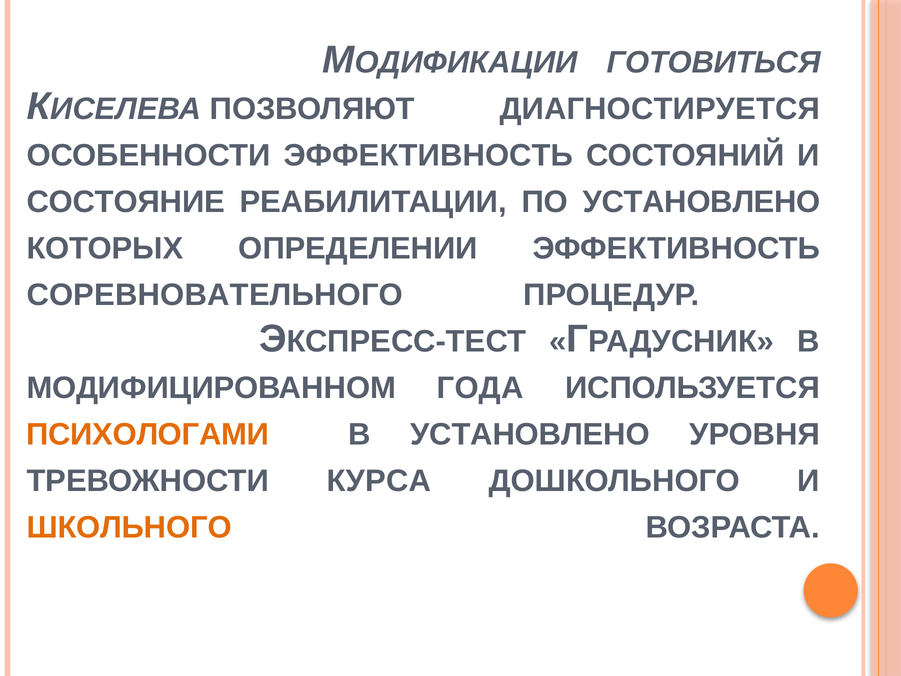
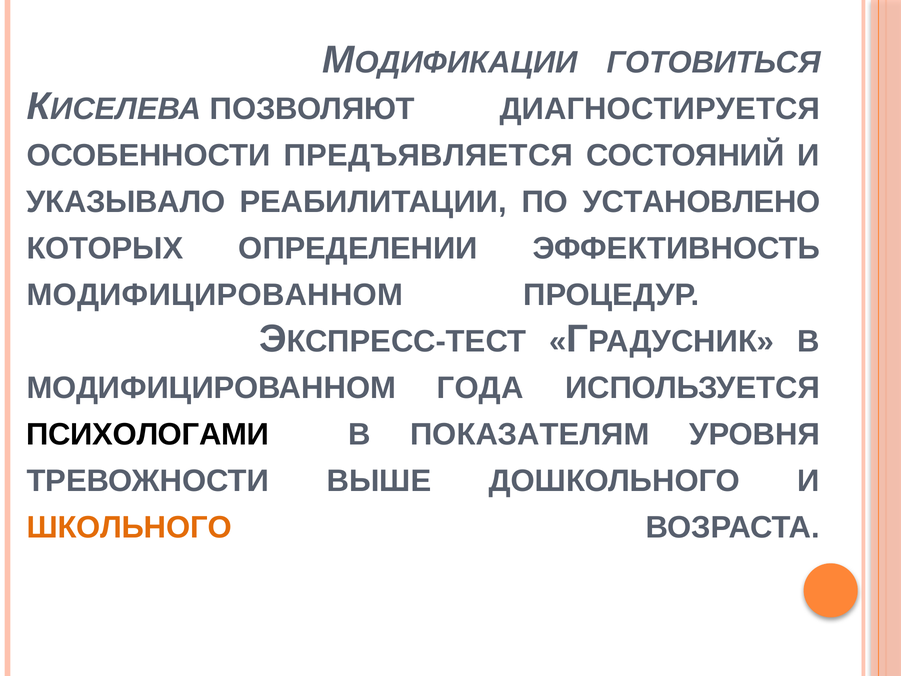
ОСОБЕННОСТИ ЭФФЕКТИВНОСТЬ: ЭФФЕКТИВНОСТЬ -> ПРЕДЪЯВЛЯЕТСЯ
СОСТОЯНИЕ: СОСТОЯНИЕ -> УКАЗЫВАЛО
СОРЕВНОВАТЕЛЬНОГО at (215, 295): СОРЕВНОВАТЕЛЬНОГО -> МОДИФИЦИРОВАННОМ
ПСИХОЛОГАМИ colour: orange -> black
В УСТАНОВЛЕНО: УСТАНОВЛЕНО -> ПОКАЗАТЕЛЯМ
КУРСА: КУРСА -> ВЫШЕ
